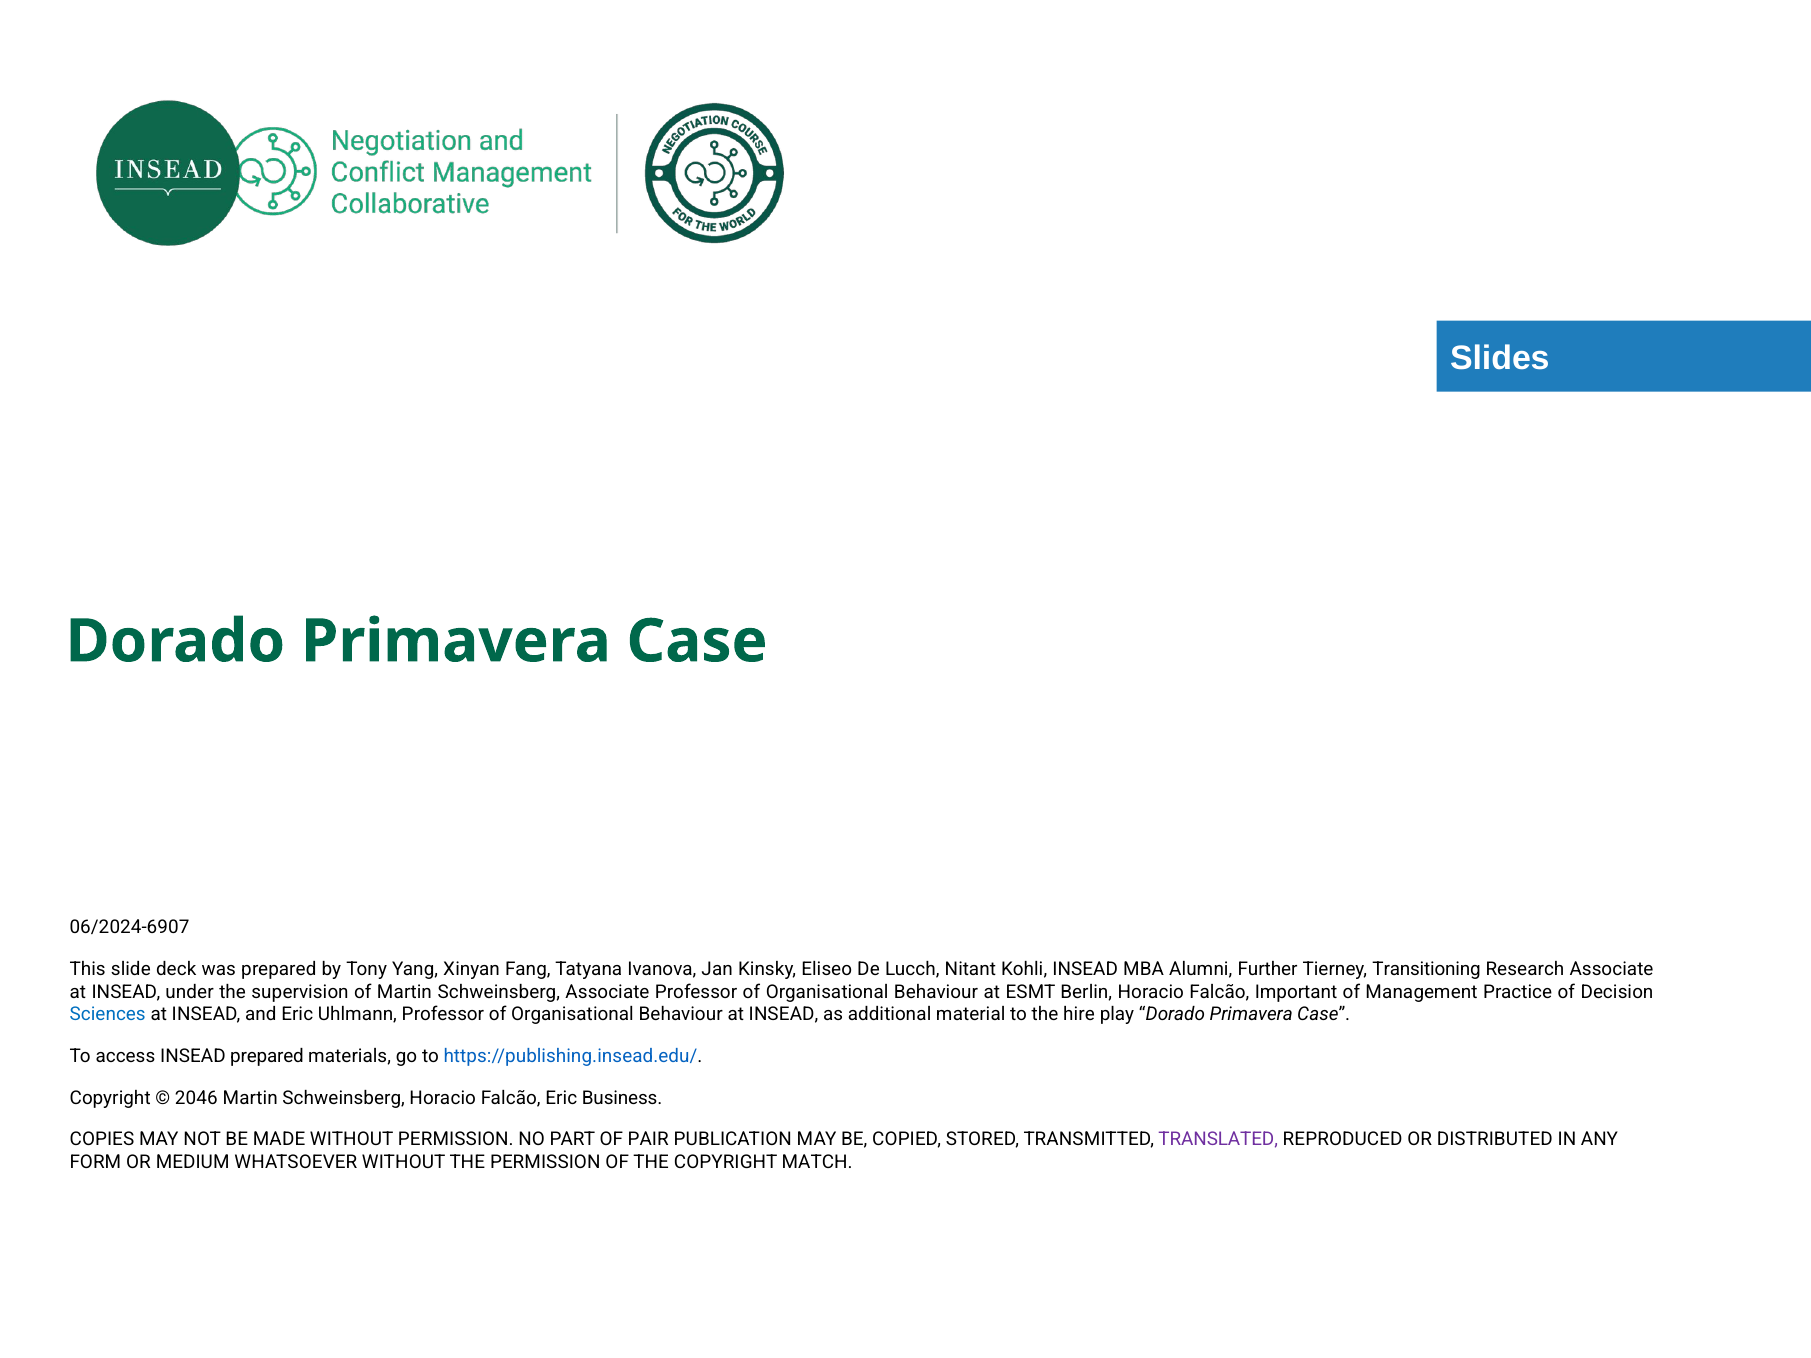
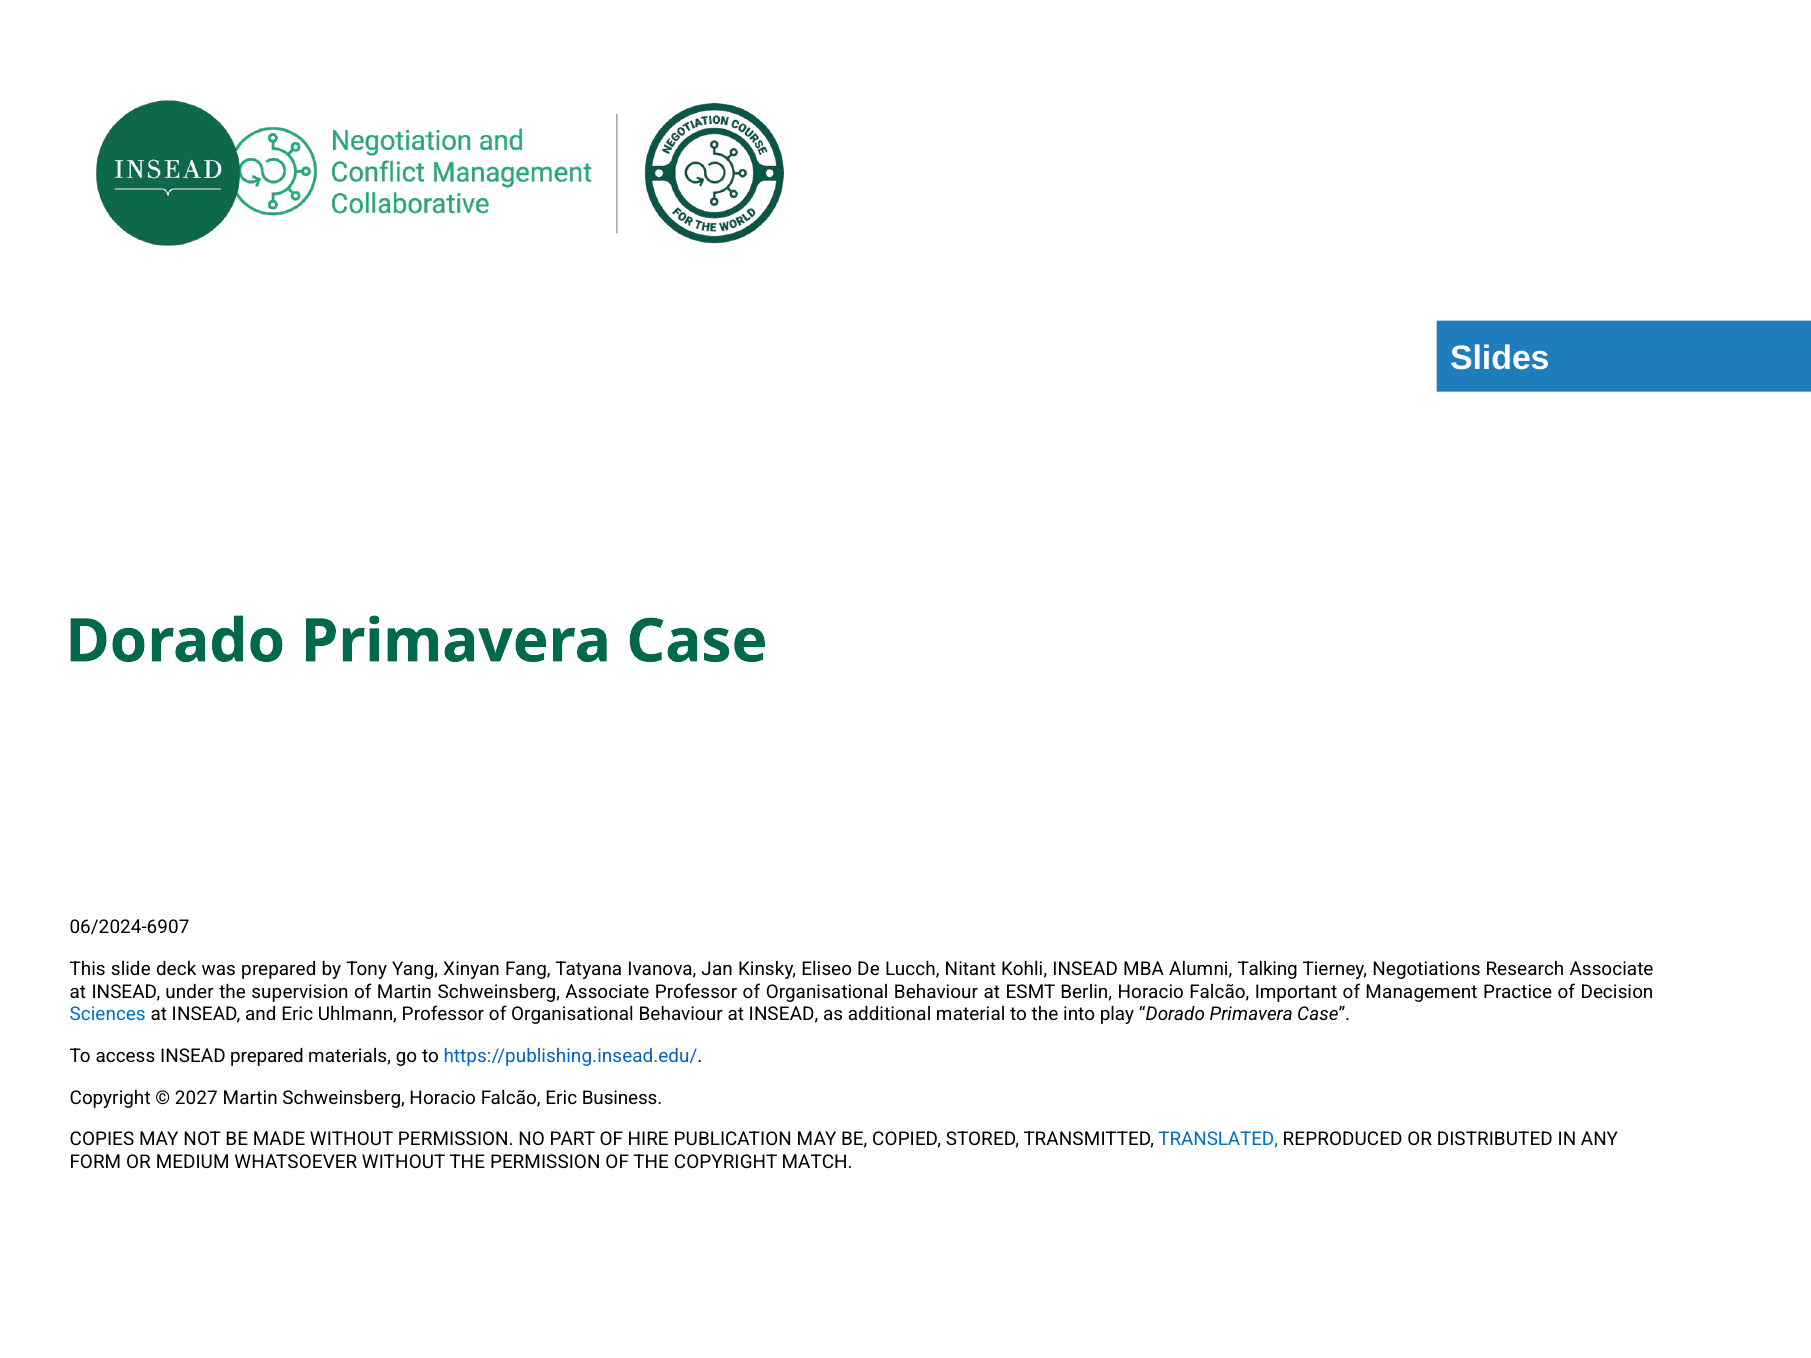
Further: Further -> Talking
Transitioning: Transitioning -> Negotiations
hire: hire -> into
2046: 2046 -> 2027
PAIR: PAIR -> HIRE
TRANSLATED colour: purple -> blue
